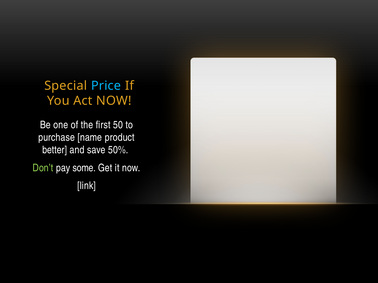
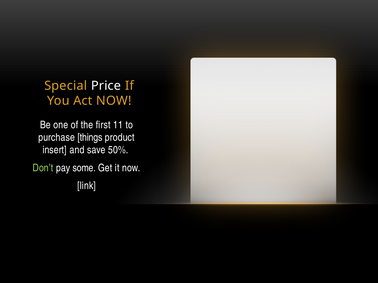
Price colour: light blue -> white
50: 50 -> 11
name: name -> things
better: better -> insert
